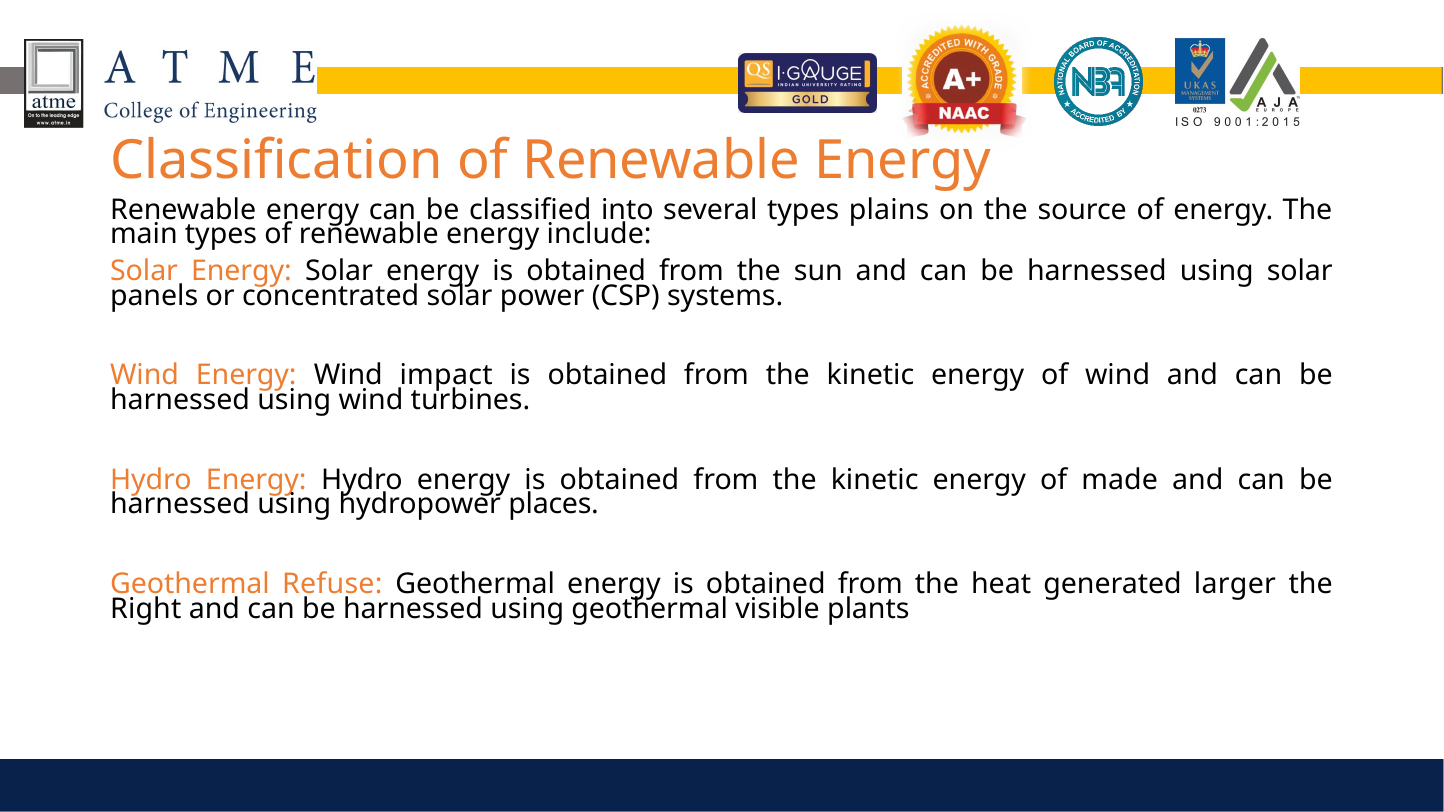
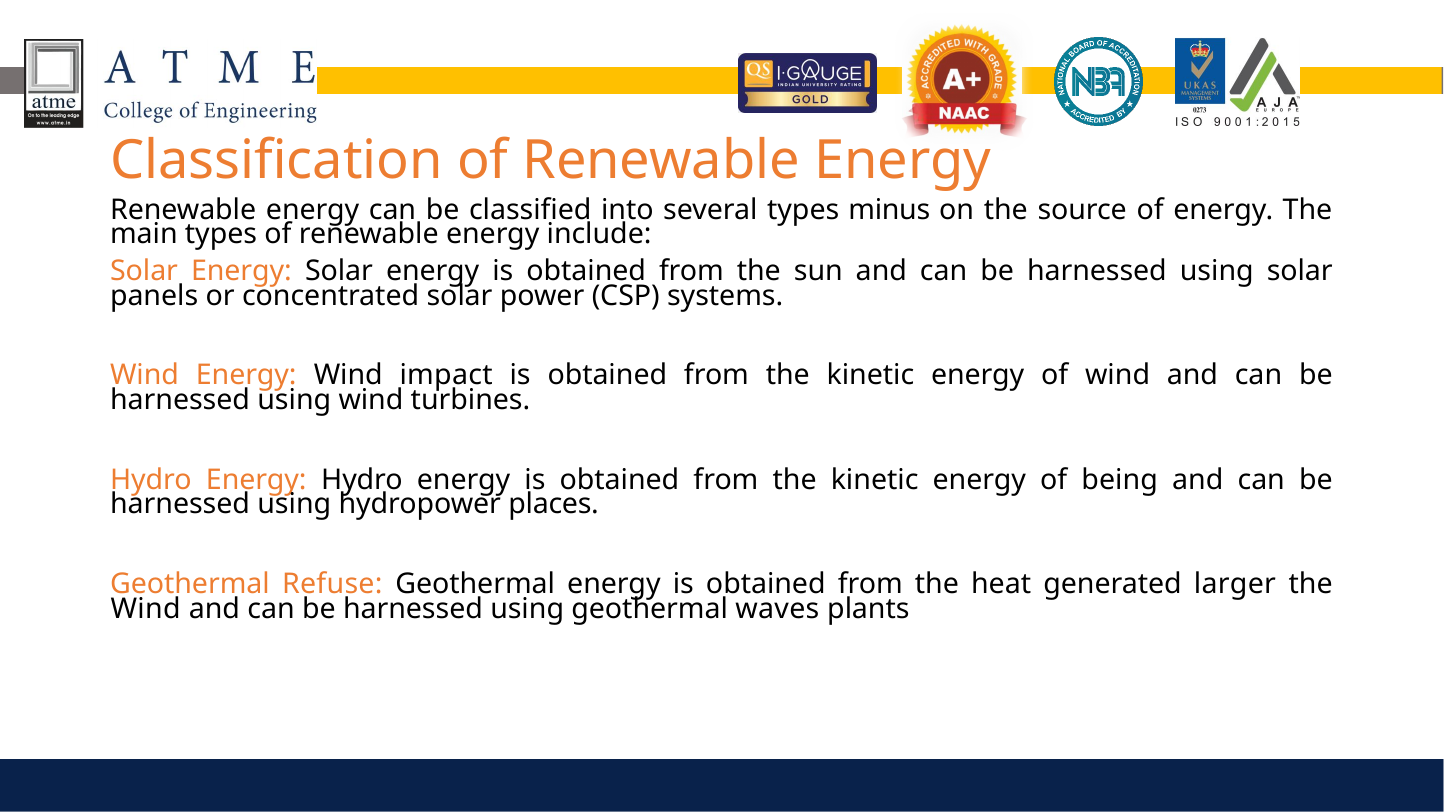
plains: plains -> minus
made: made -> being
Right at (146, 609): Right -> Wind
visible: visible -> waves
